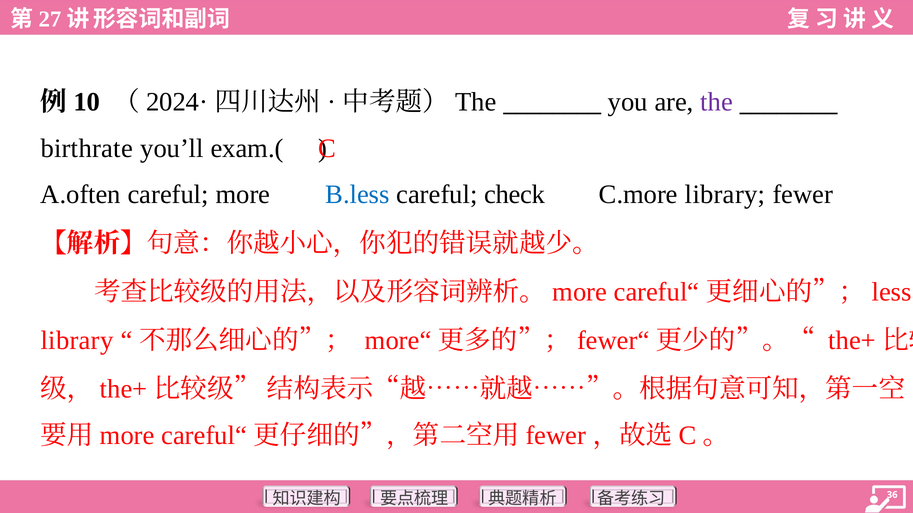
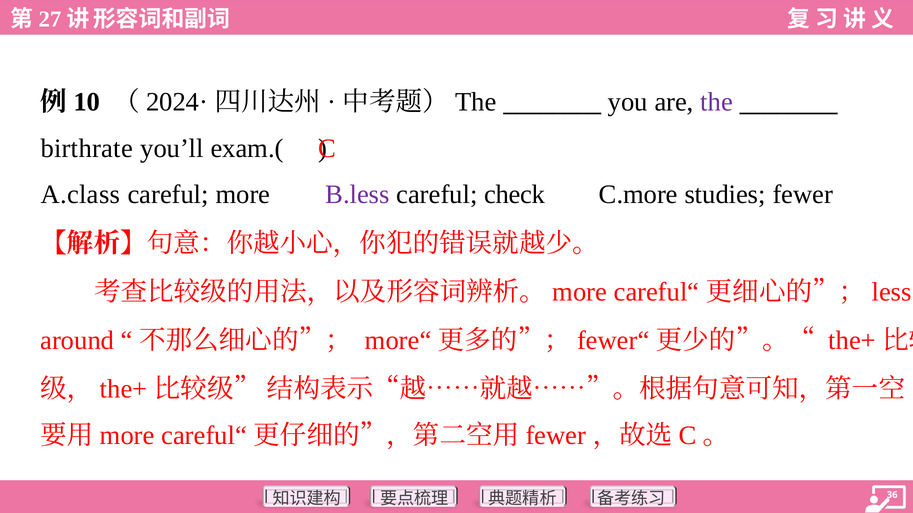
A.often: A.often -> A.class
B.less colour: blue -> purple
C.more library: library -> studies
library at (77, 341): library -> around
